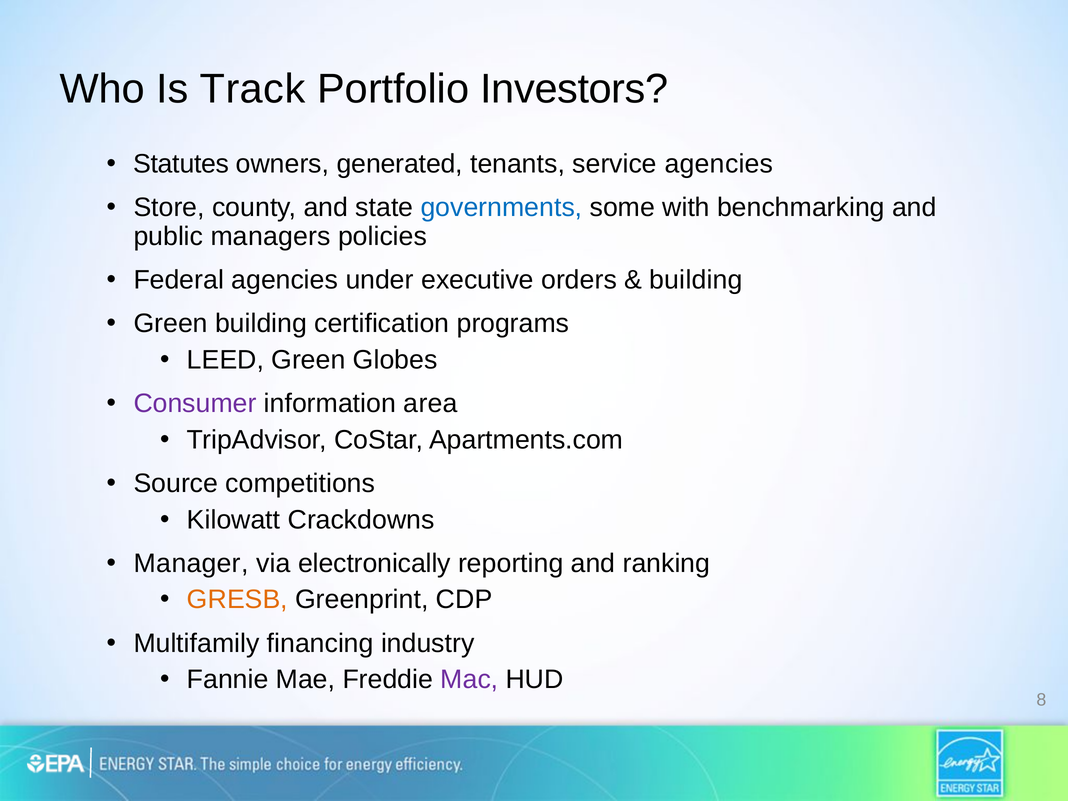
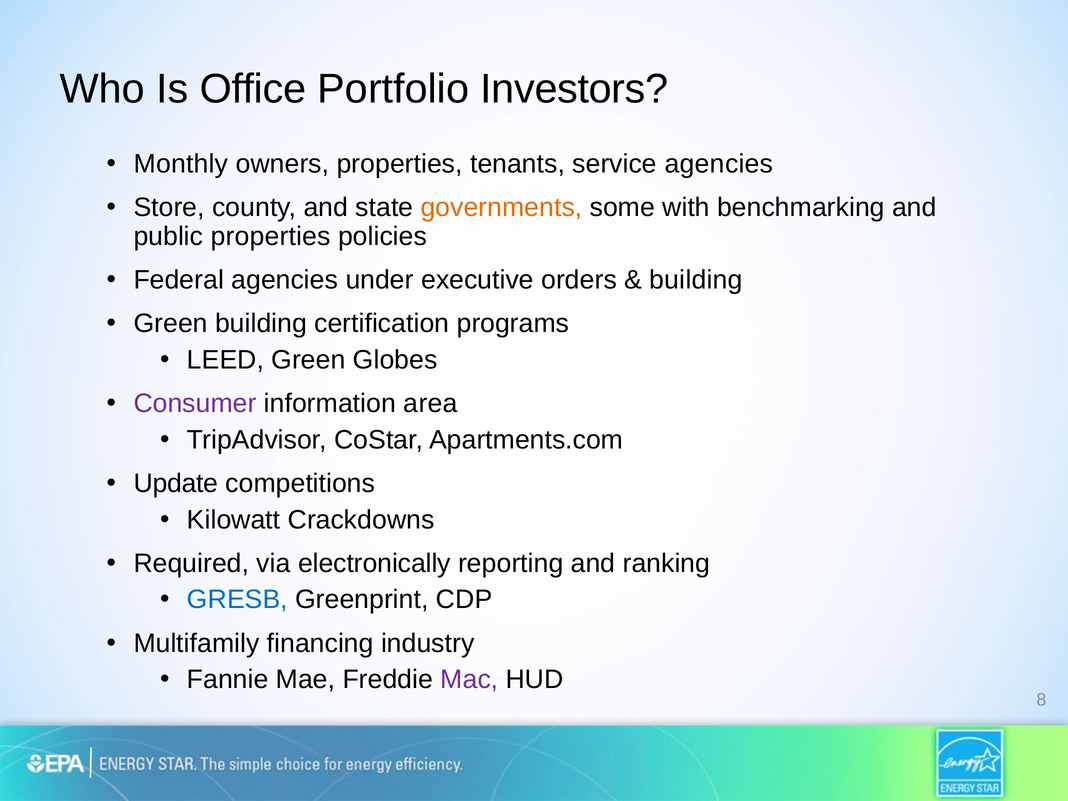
Track: Track -> Office
Statutes: Statutes -> Monthly
owners generated: generated -> properties
governments colour: blue -> orange
public managers: managers -> properties
Source: Source -> Update
Manager: Manager -> Required
GRESB colour: orange -> blue
